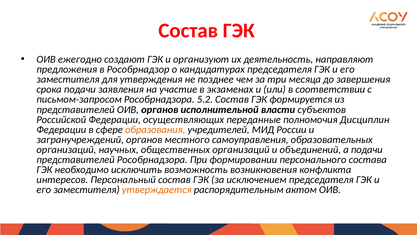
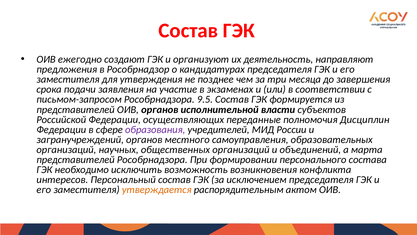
5.2: 5.2 -> 9.5
образования colour: orange -> purple
а подачи: подачи -> марта
